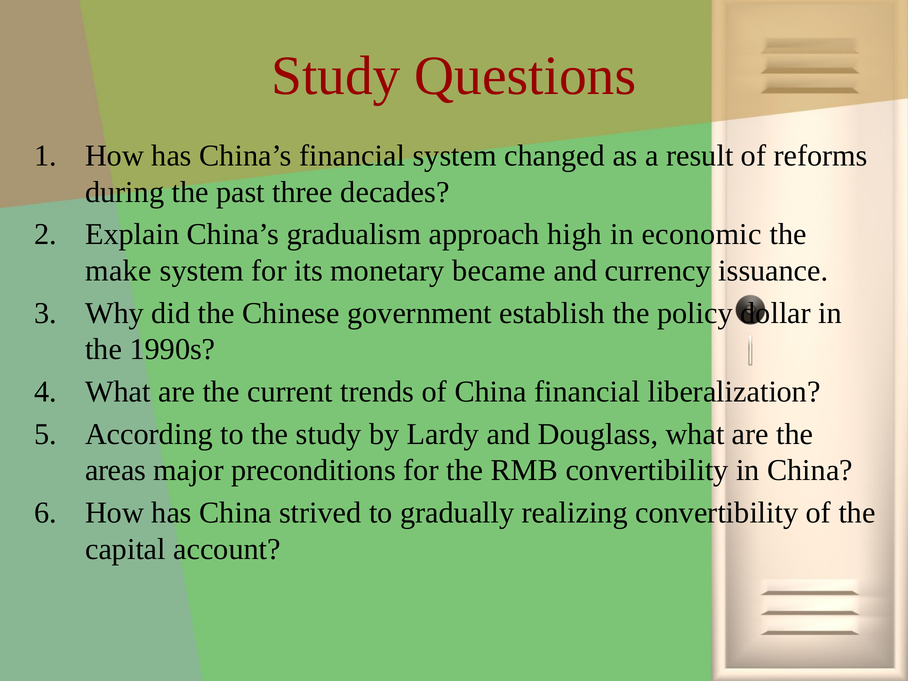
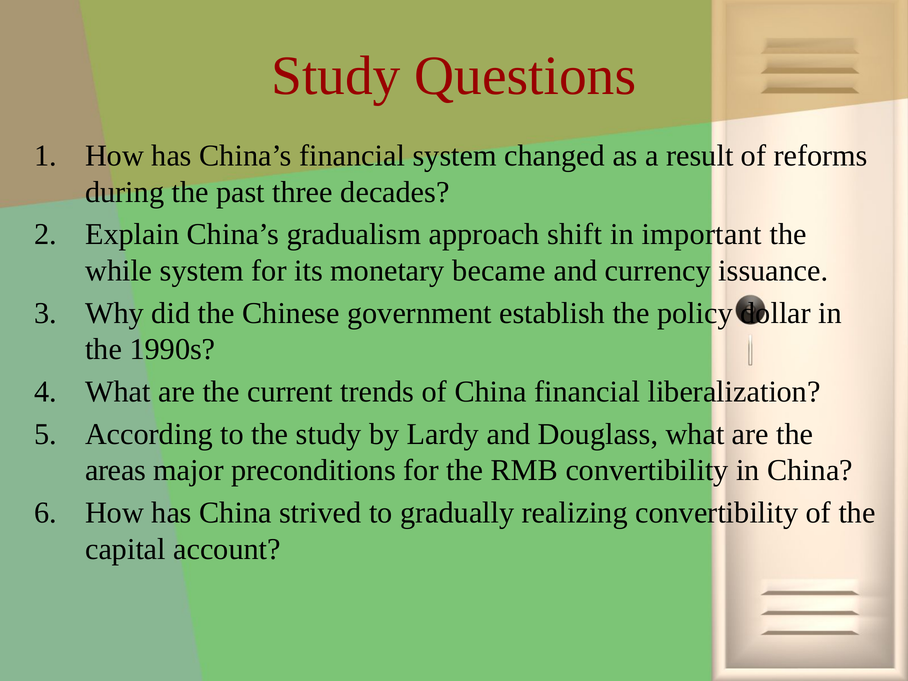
high: high -> shift
economic: economic -> important
make: make -> while
